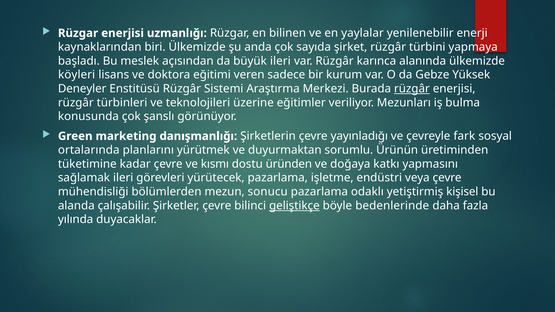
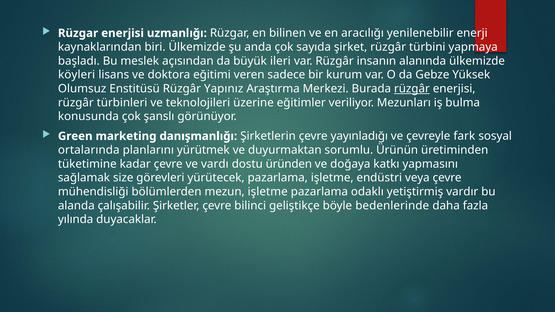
yaylalar: yaylalar -> aracılığı
karınca: karınca -> insanın
Deneyler: Deneyler -> Olumsuz
Sistemi: Sistemi -> Yapınız
kısmı: kısmı -> vardı
sağlamak ileri: ileri -> size
mezun sonucu: sonucu -> işletme
kişisel: kişisel -> vardır
geliştikçe underline: present -> none
